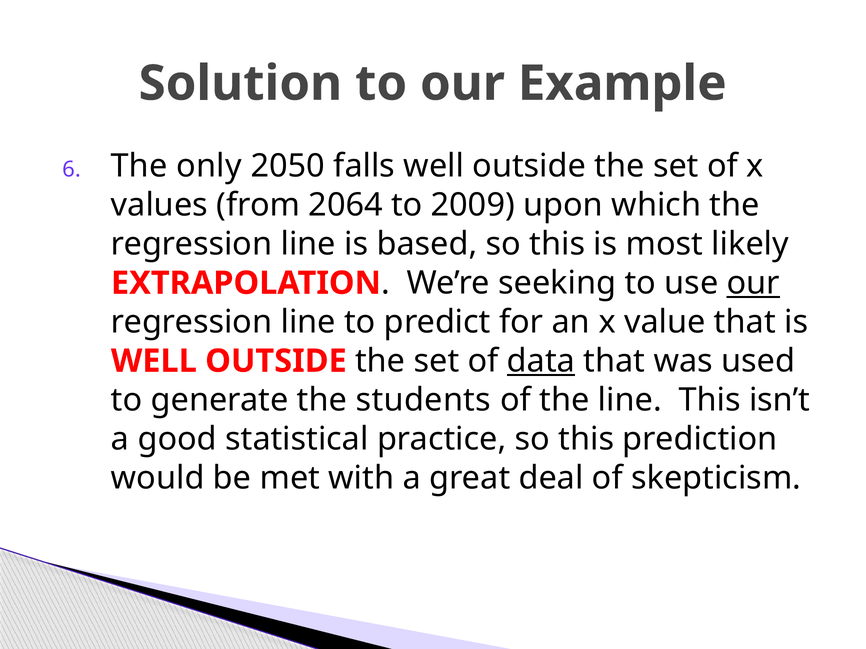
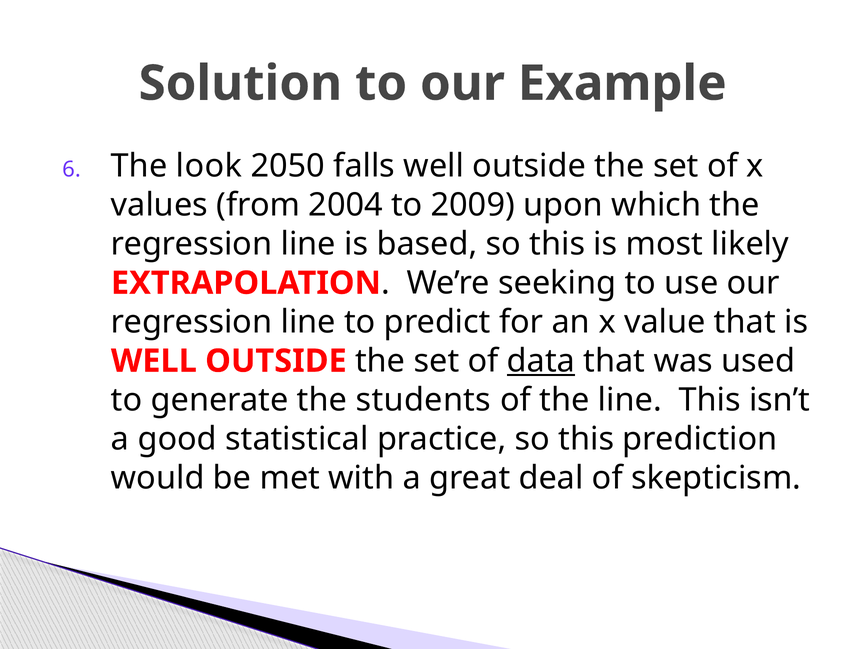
only: only -> look
2064: 2064 -> 2004
our at (753, 283) underline: present -> none
